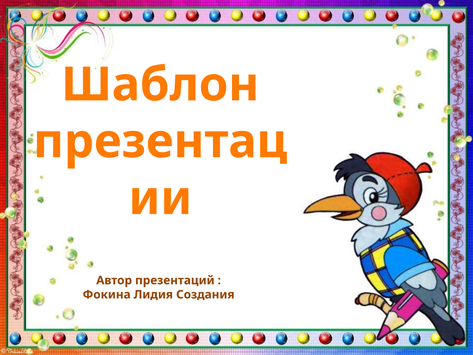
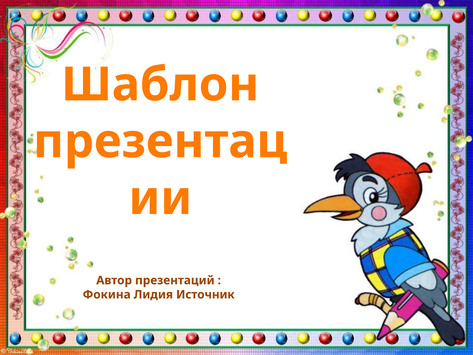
Создания: Создания -> Источник
